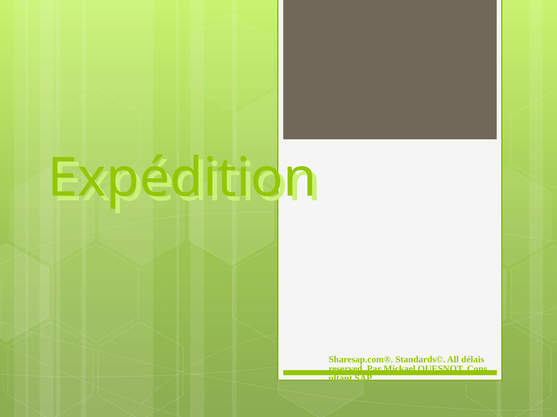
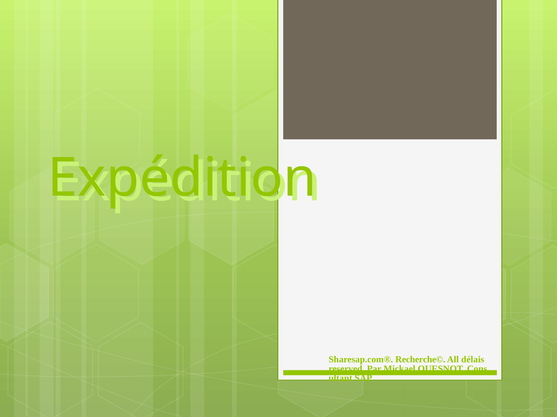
Standards©: Standards© -> Recherche©
